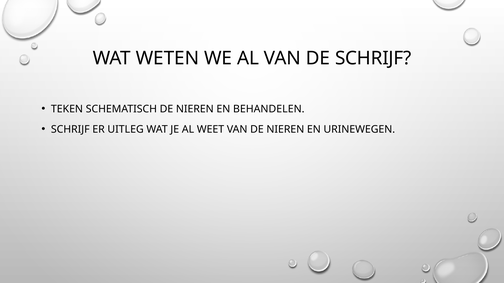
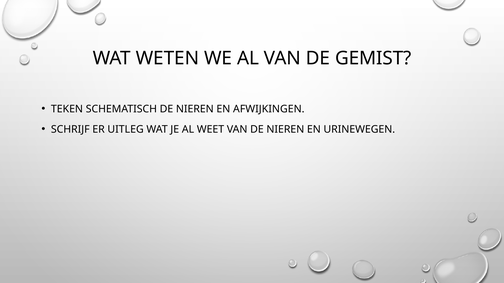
DE SCHRIJF: SCHRIJF -> GEMIST
BEHANDELEN: BEHANDELEN -> AFWIJKINGEN
